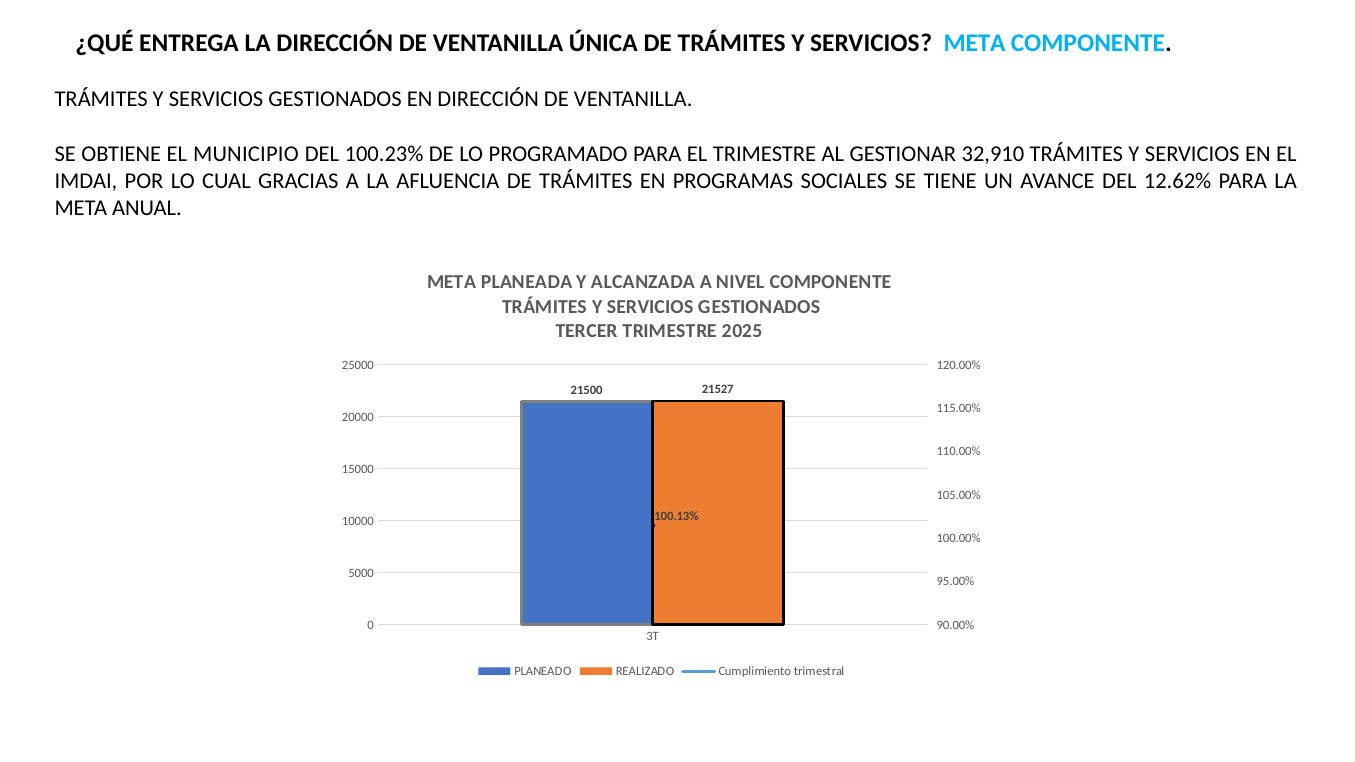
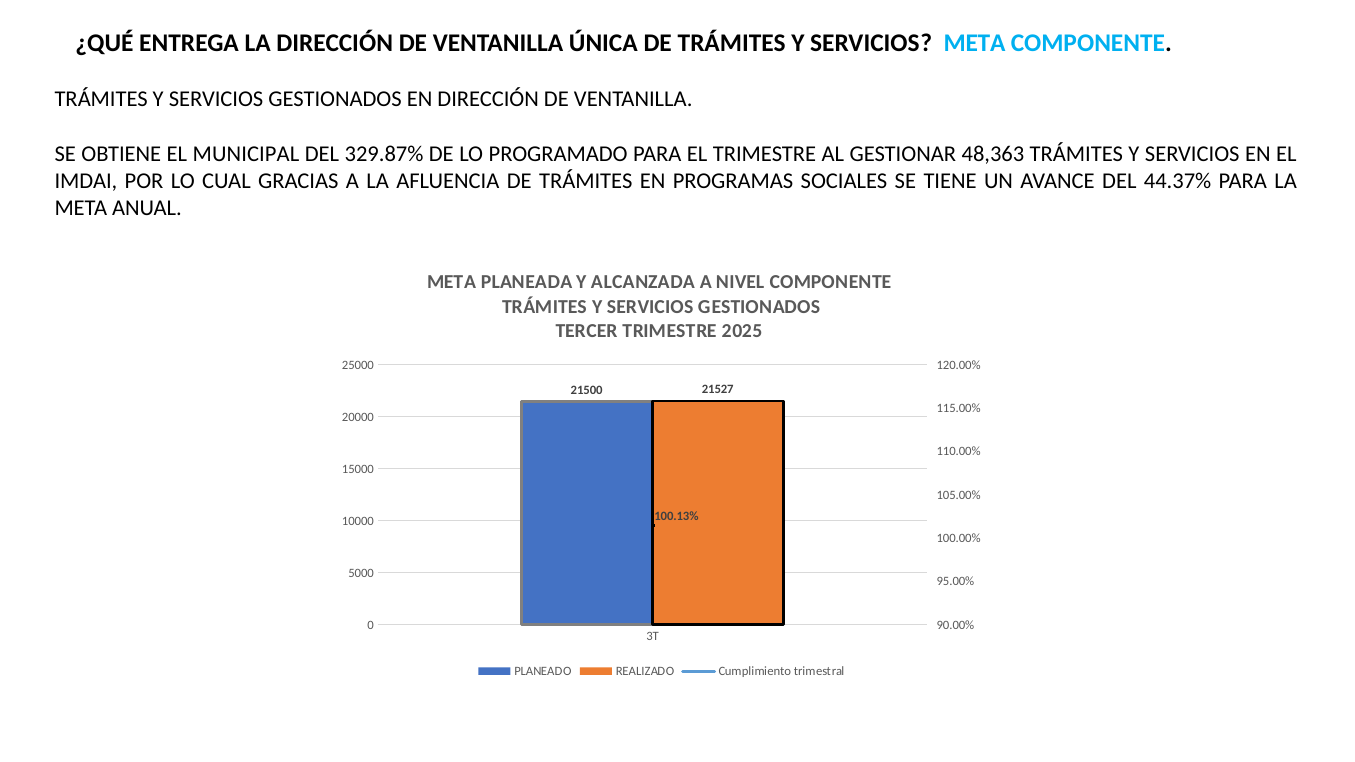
MUNICIPIO: MUNICIPIO -> MUNICIPAL
100.23%: 100.23% -> 329.87%
32,910: 32,910 -> 48,363
12.62%: 12.62% -> 44.37%
